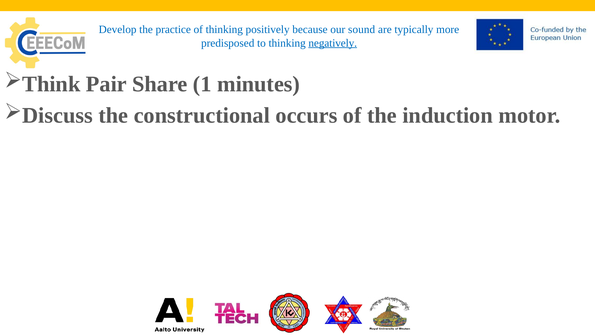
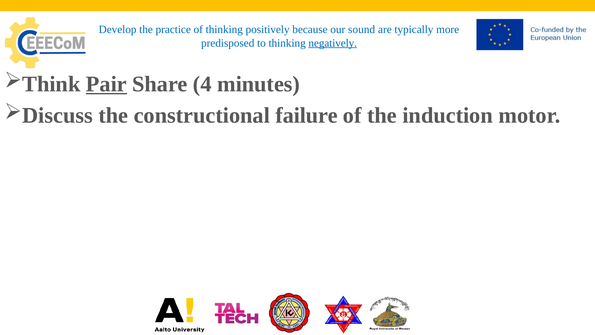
Pair underline: none -> present
1: 1 -> 4
occurs: occurs -> failure
